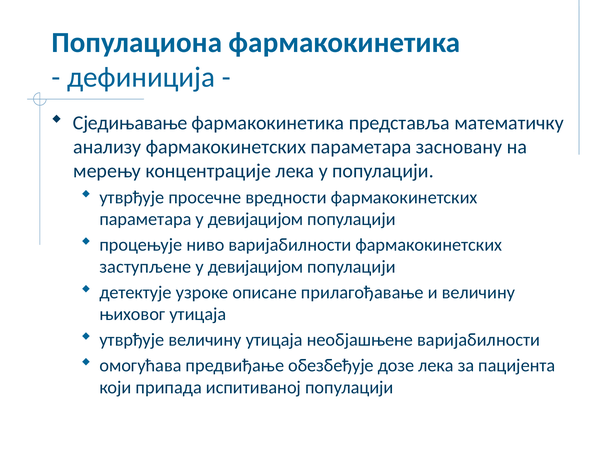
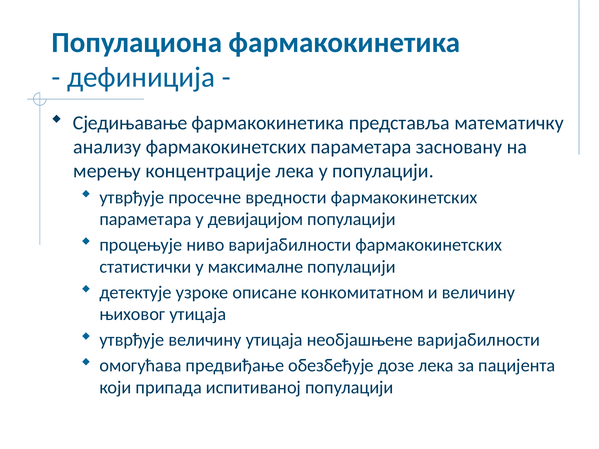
заступљене: заступљене -> статистички
девијацијом at (256, 267): девијацијом -> максималне
прилагођавање: прилагођавање -> конкомитатном
